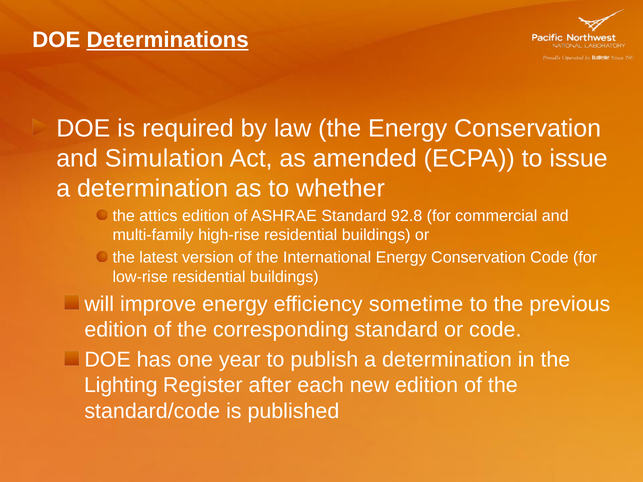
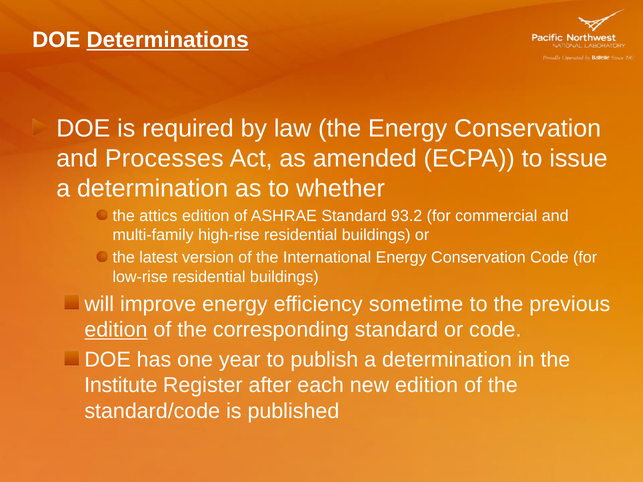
Simulation: Simulation -> Processes
92.8: 92.8 -> 93.2
edition at (116, 330) underline: none -> present
Lighting: Lighting -> Institute
